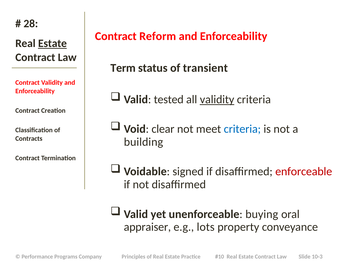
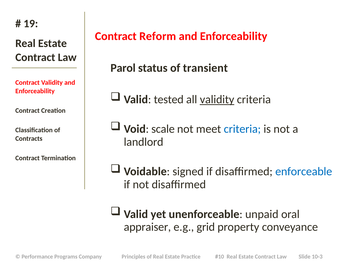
28: 28 -> 19
Estate at (52, 43) underline: present -> none
Term: Term -> Parol
clear: clear -> scale
building: building -> landlord
enforceable colour: red -> blue
buying: buying -> unpaid
lots: lots -> grid
